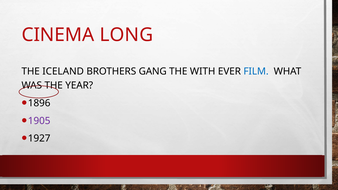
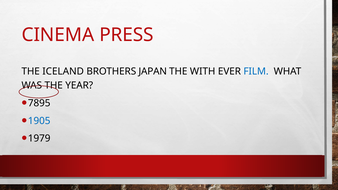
LONG: LONG -> PRESS
GANG: GANG -> JAPAN
1896: 1896 -> 7895
1905 colour: purple -> blue
1927: 1927 -> 1979
